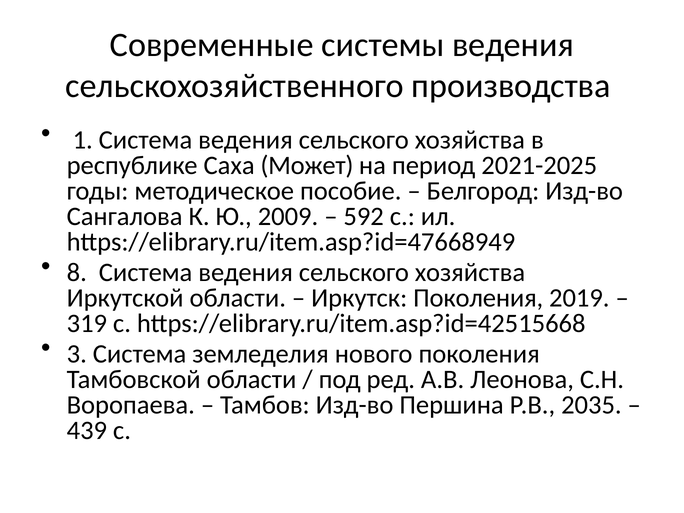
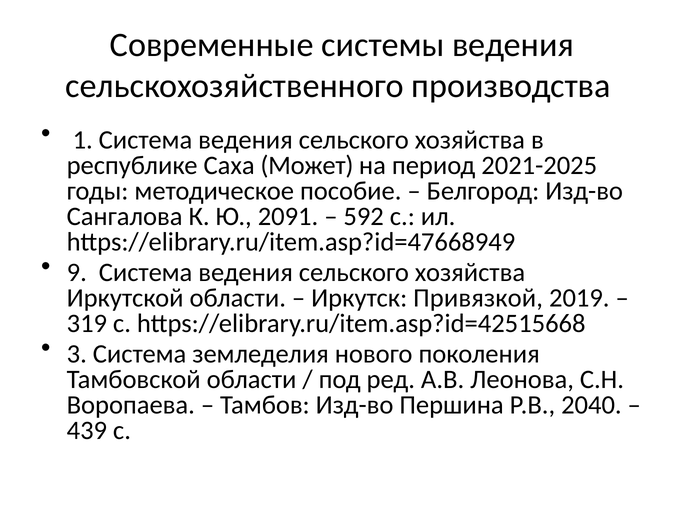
2009: 2009 -> 2091
8: 8 -> 9
Иркутск Поколения: Поколения -> Привязкой
2035: 2035 -> 2040
